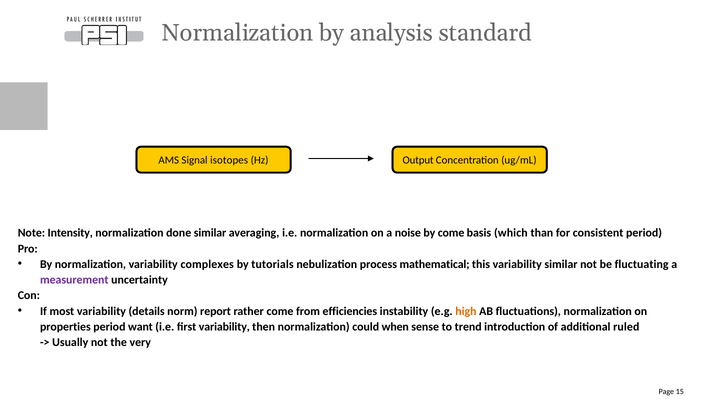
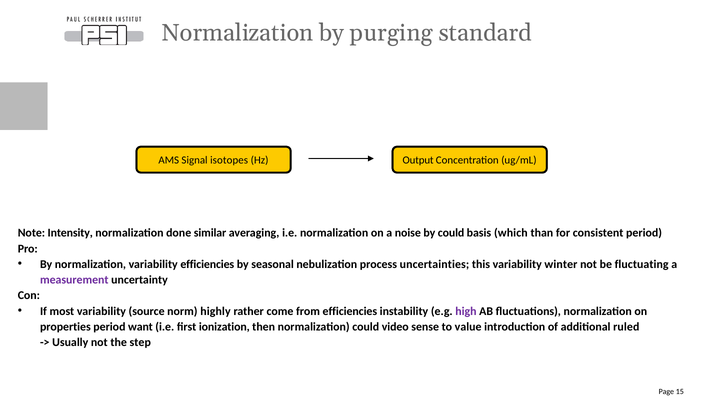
analysis: analysis -> purging
by come: come -> could
variability complexes: complexes -> efficiencies
tutorials: tutorials -> seasonal
mathematical: mathematical -> uncertainties
variability similar: similar -> winter
details: details -> source
report: report -> highly
high colour: orange -> purple
first variability: variability -> ionization
when: when -> video
trend: trend -> value
very: very -> step
